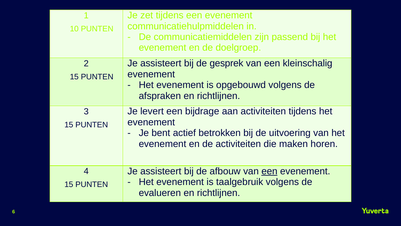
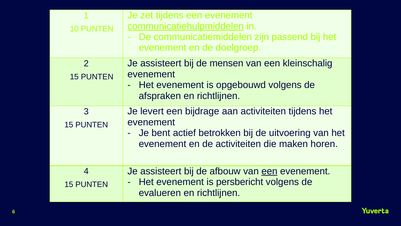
communicatiehulpmiddelen underline: none -> present
gesprek: gesprek -> mensen
taalgebruik: taalgebruik -> persbericht
